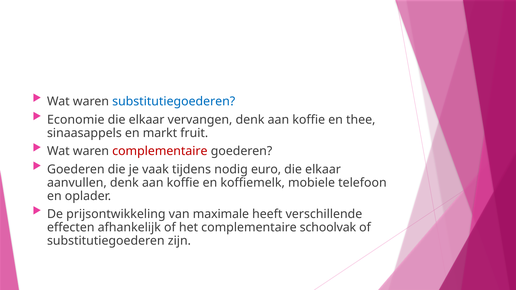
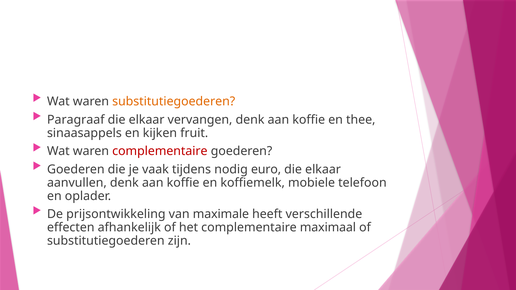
substitutiegoederen at (174, 102) colour: blue -> orange
Economie: Economie -> Paragraaf
markt: markt -> kijken
schoolvak: schoolvak -> maximaal
